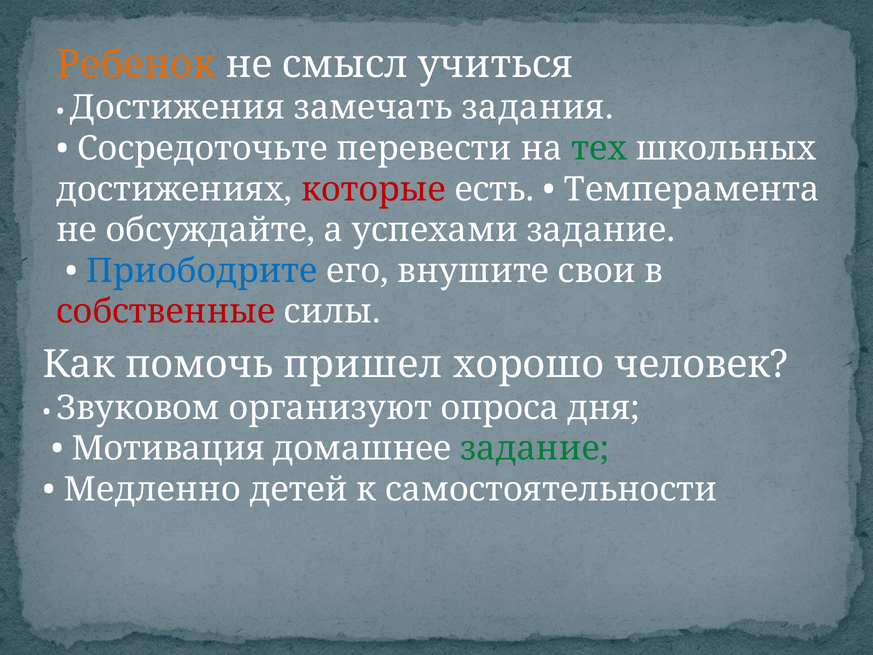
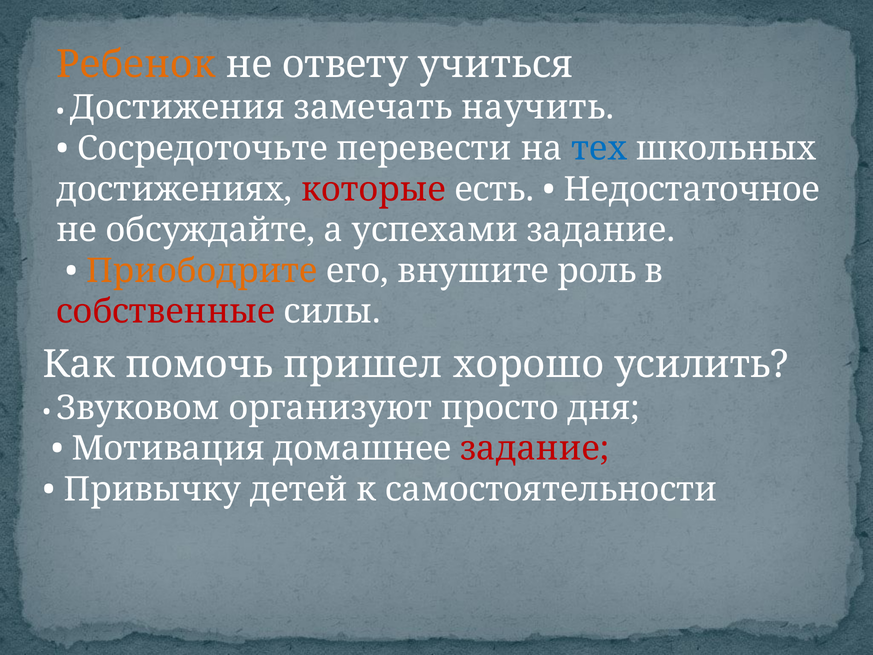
смысл: смысл -> ответу
задания: задания -> научить
тех colour: green -> blue
Темперамента: Темперамента -> Недостаточное
Приободрите colour: blue -> orange
свои: свои -> роль
человек: человек -> усилить
опроса: опроса -> просто
задание at (535, 449) colour: green -> red
Медленно: Медленно -> Привычку
